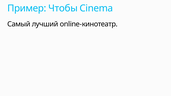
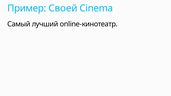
Чтобы: Чтобы -> Своей
